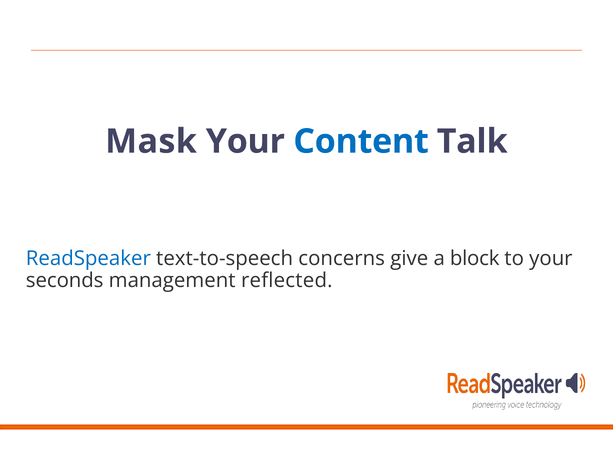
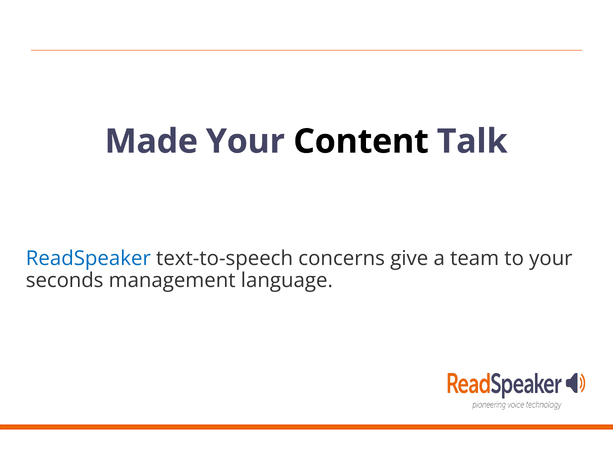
Mask: Mask -> Made
Content colour: blue -> black
block: block -> team
reflected: reflected -> language
